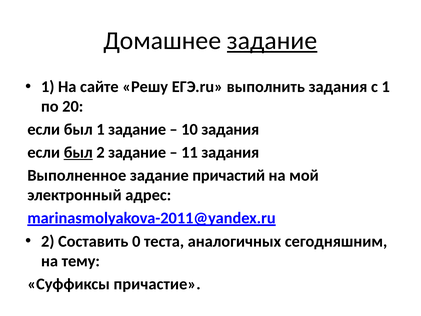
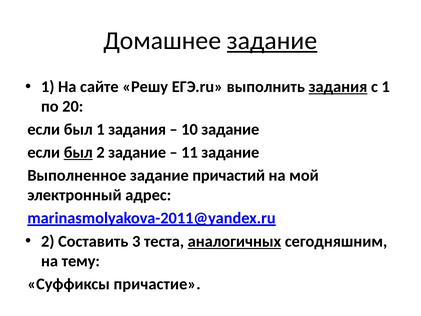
задания at (338, 87) underline: none -> present
1 задание: задание -> задания
10 задания: задания -> задание
11 задания: задания -> задание
0: 0 -> 3
аналогичных underline: none -> present
